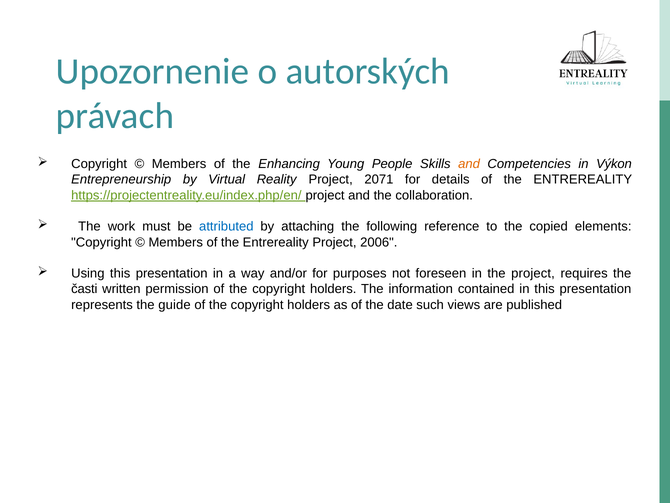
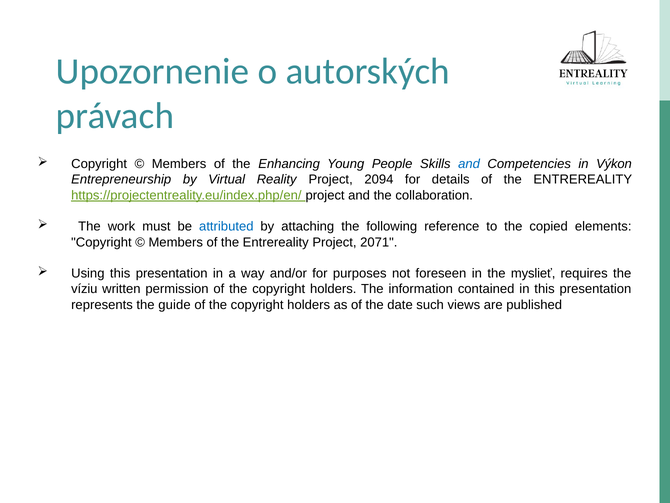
and at (469, 164) colour: orange -> blue
2071: 2071 -> 2094
2006: 2006 -> 2071
the project: project -> myslieť
časti: časti -> víziu
